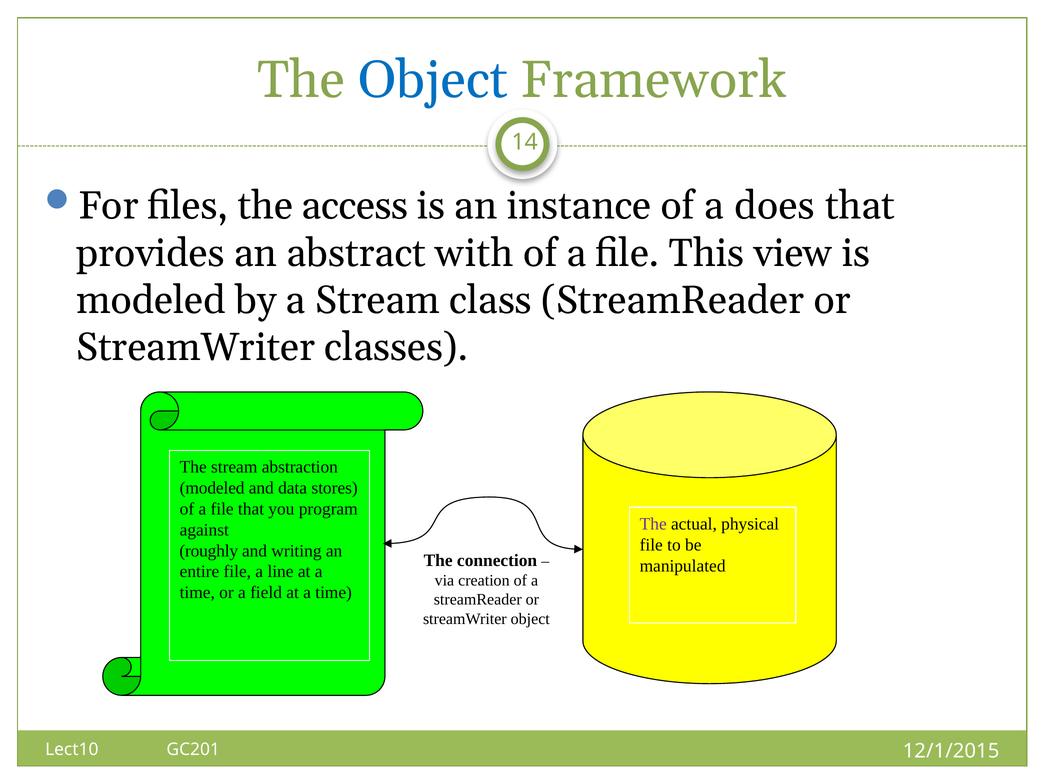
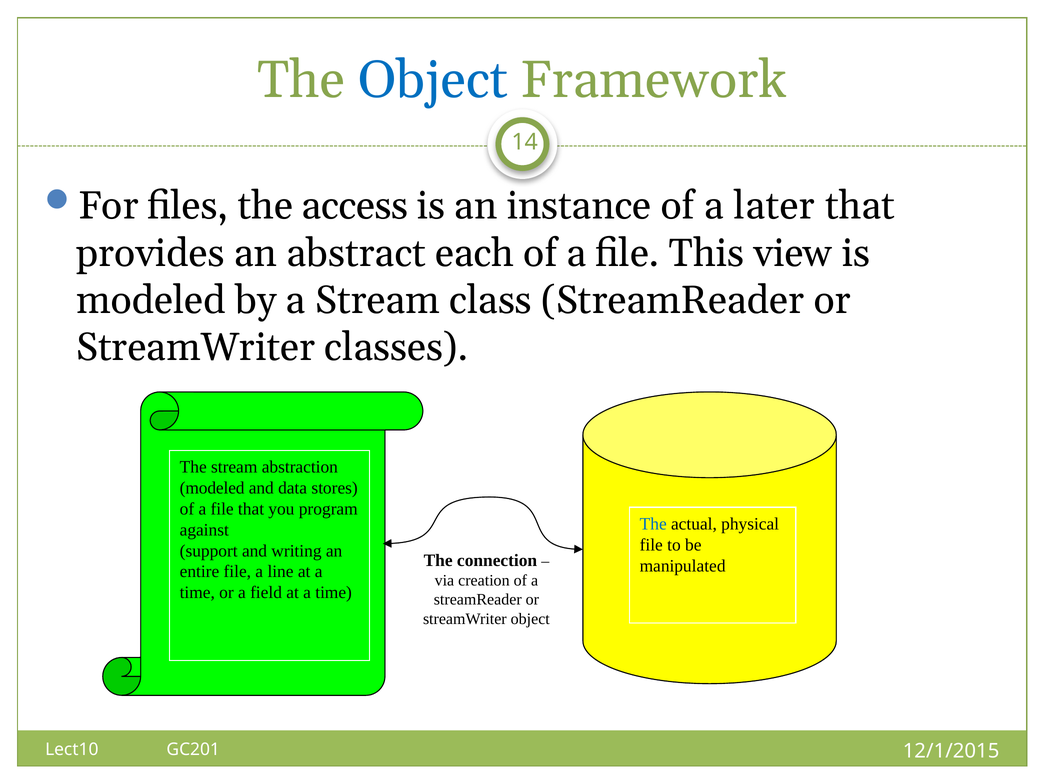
does: does -> later
with: with -> each
The at (653, 524) colour: purple -> blue
roughly: roughly -> support
